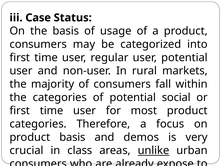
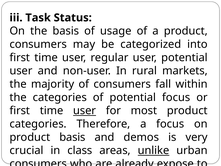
Case: Case -> Task
potential social: social -> focus
user at (85, 111) underline: none -> present
